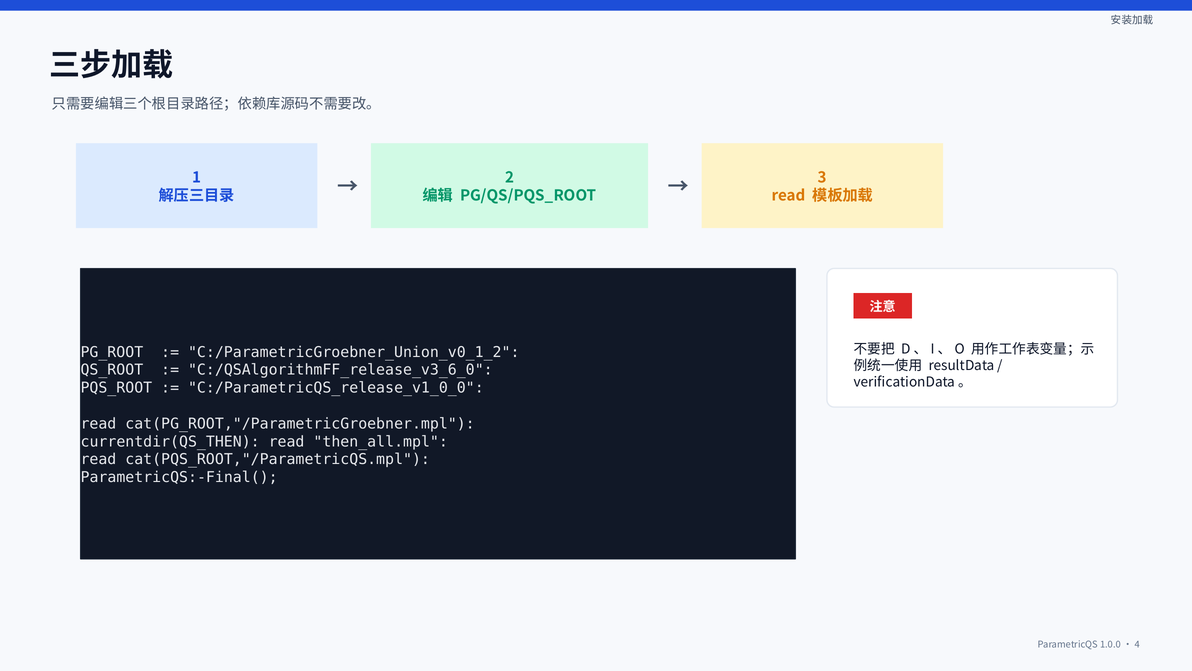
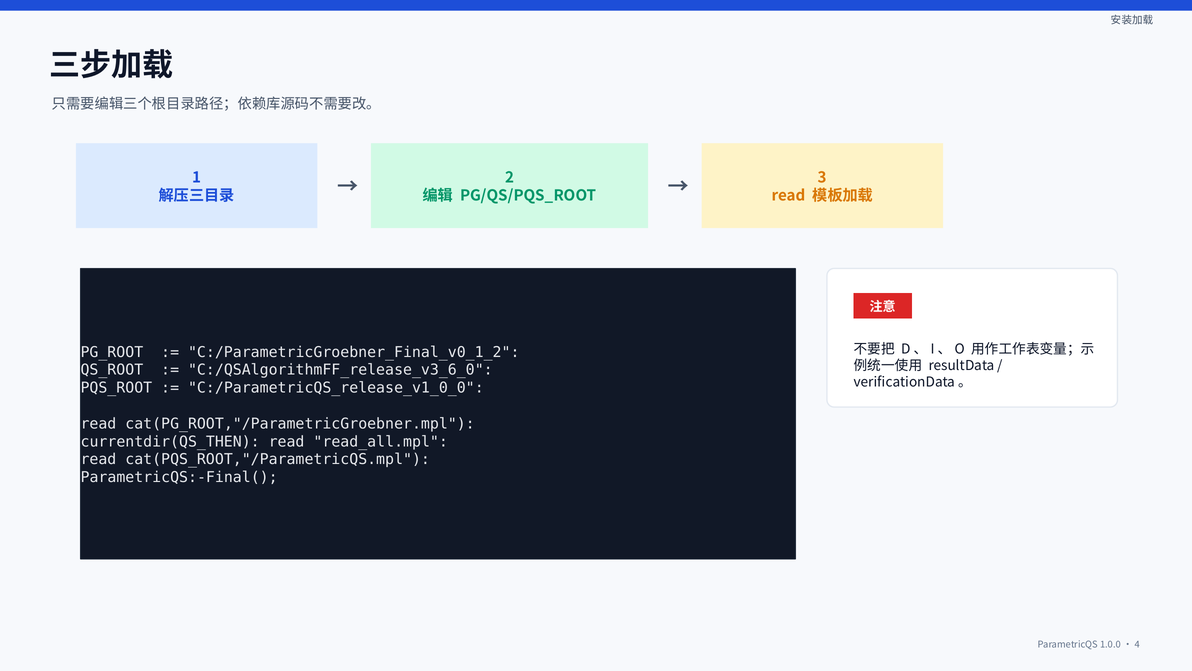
C:/ParametricGroebner_Union_v0_1_2: C:/ParametricGroebner_Union_v0_1_2 -> C:/ParametricGroebner_Final_v0_1_2
then_all.mpl: then_all.mpl -> read_all.mpl
